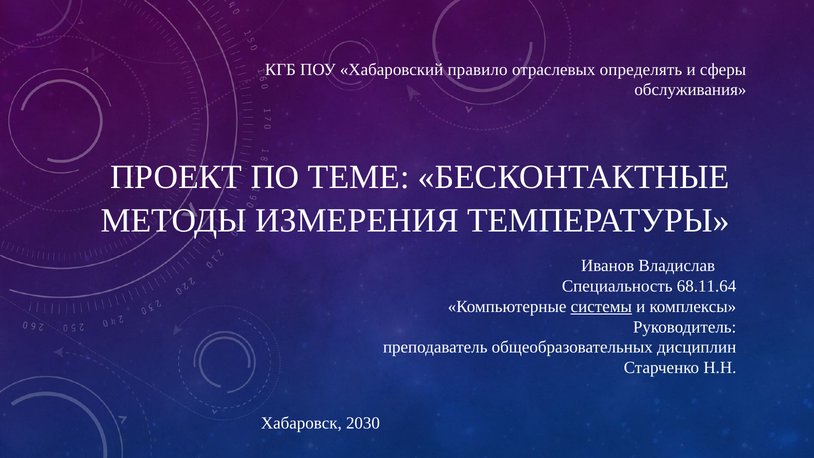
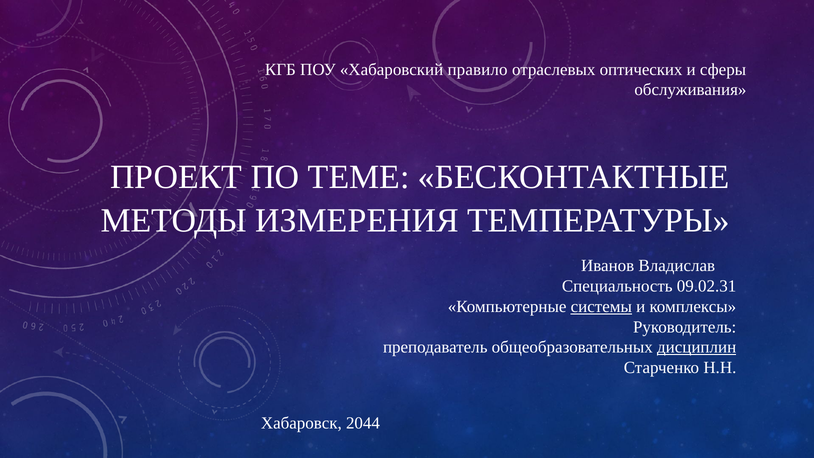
определять: определять -> оптических
68.11.64: 68.11.64 -> 09.02.31
дисциплин underline: none -> present
2030: 2030 -> 2044
